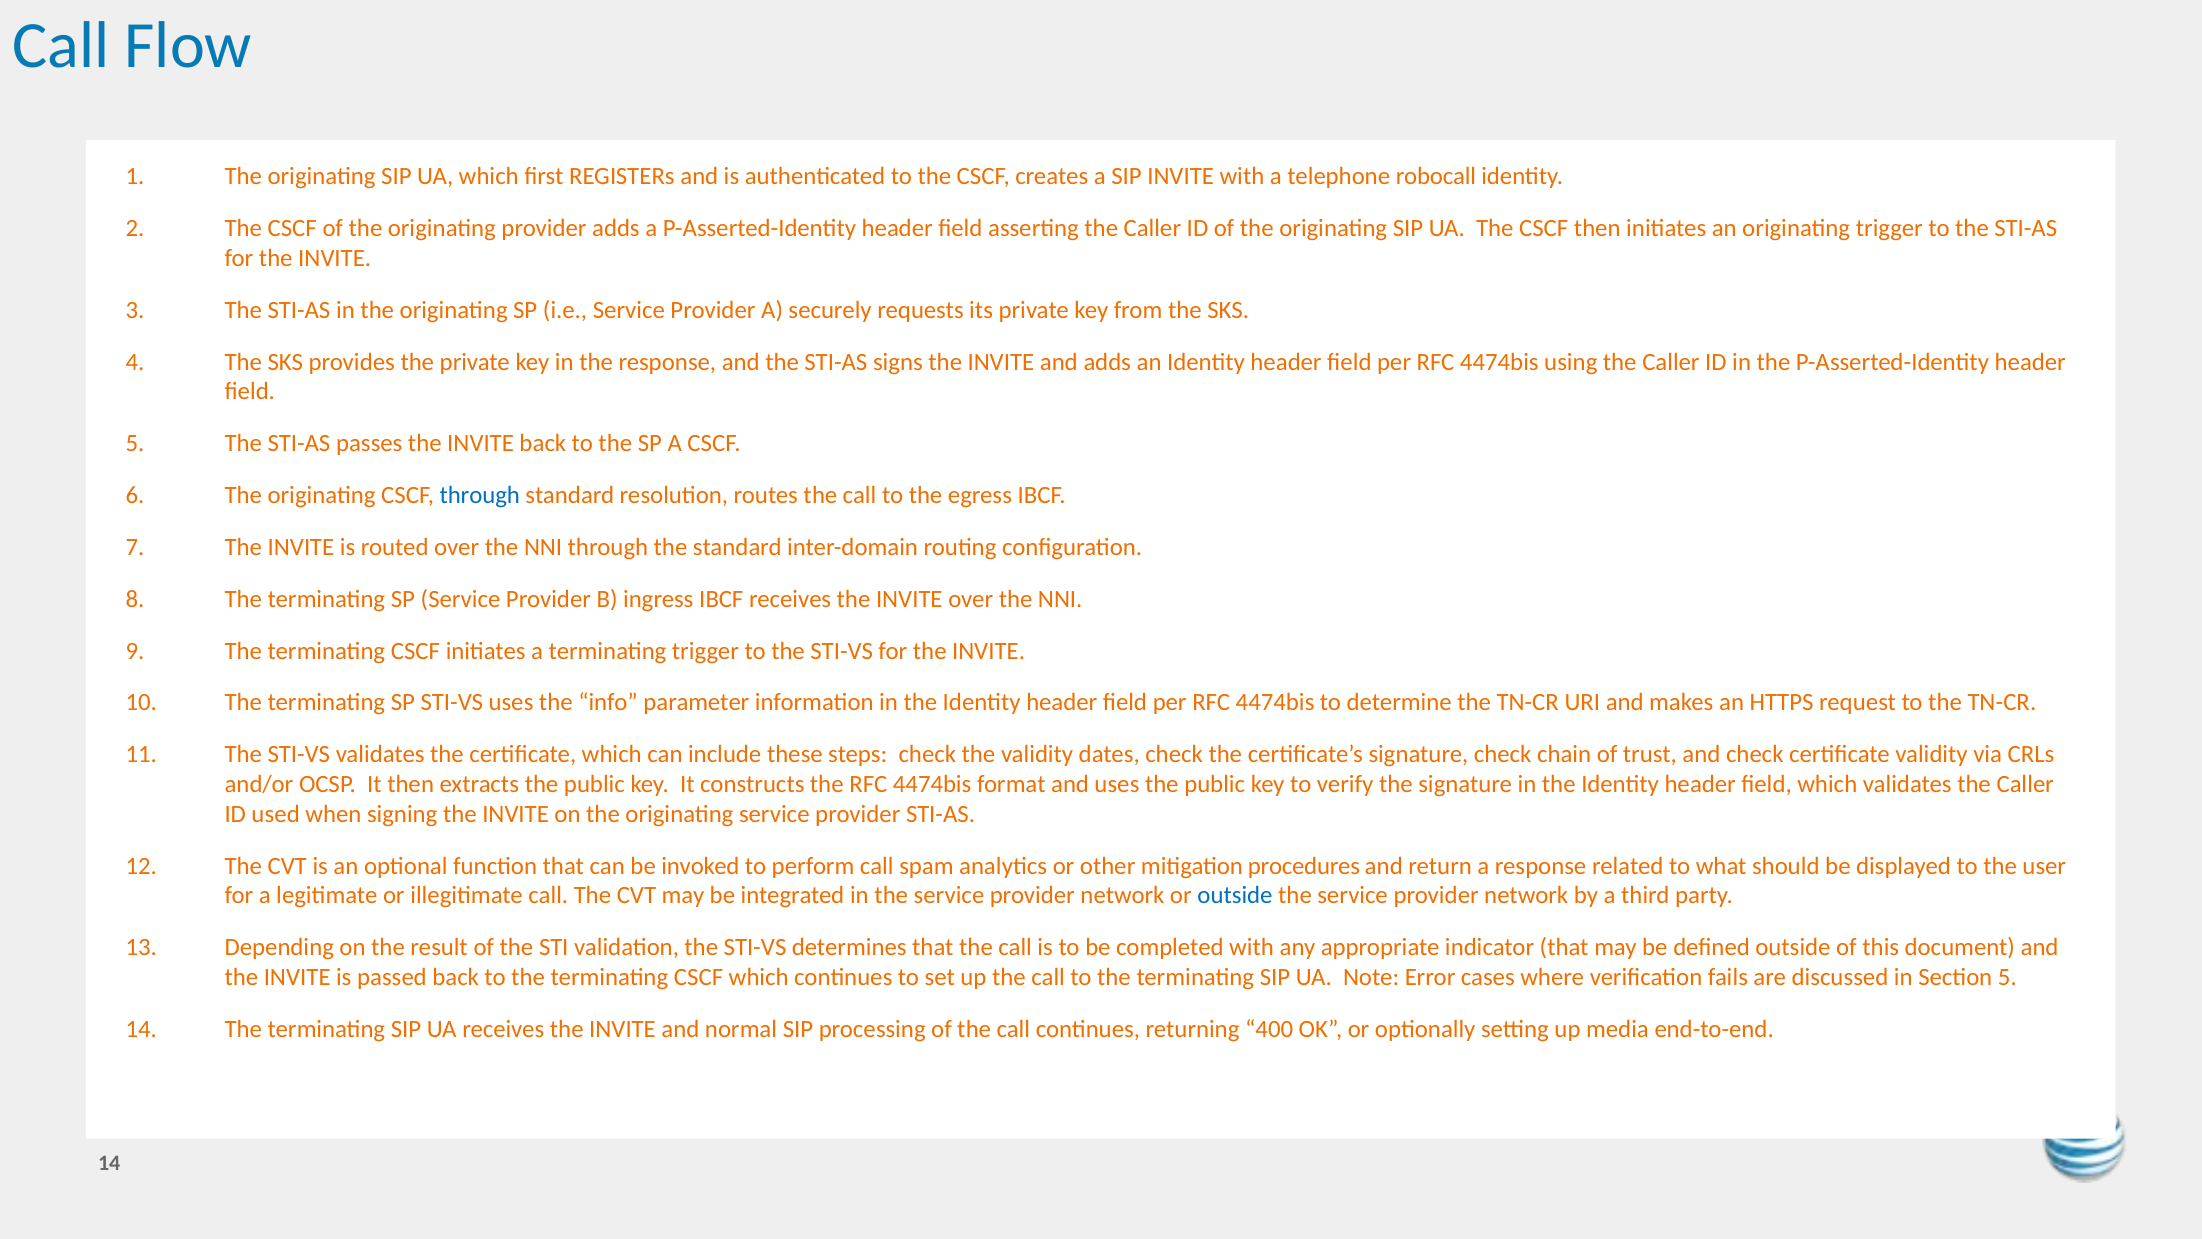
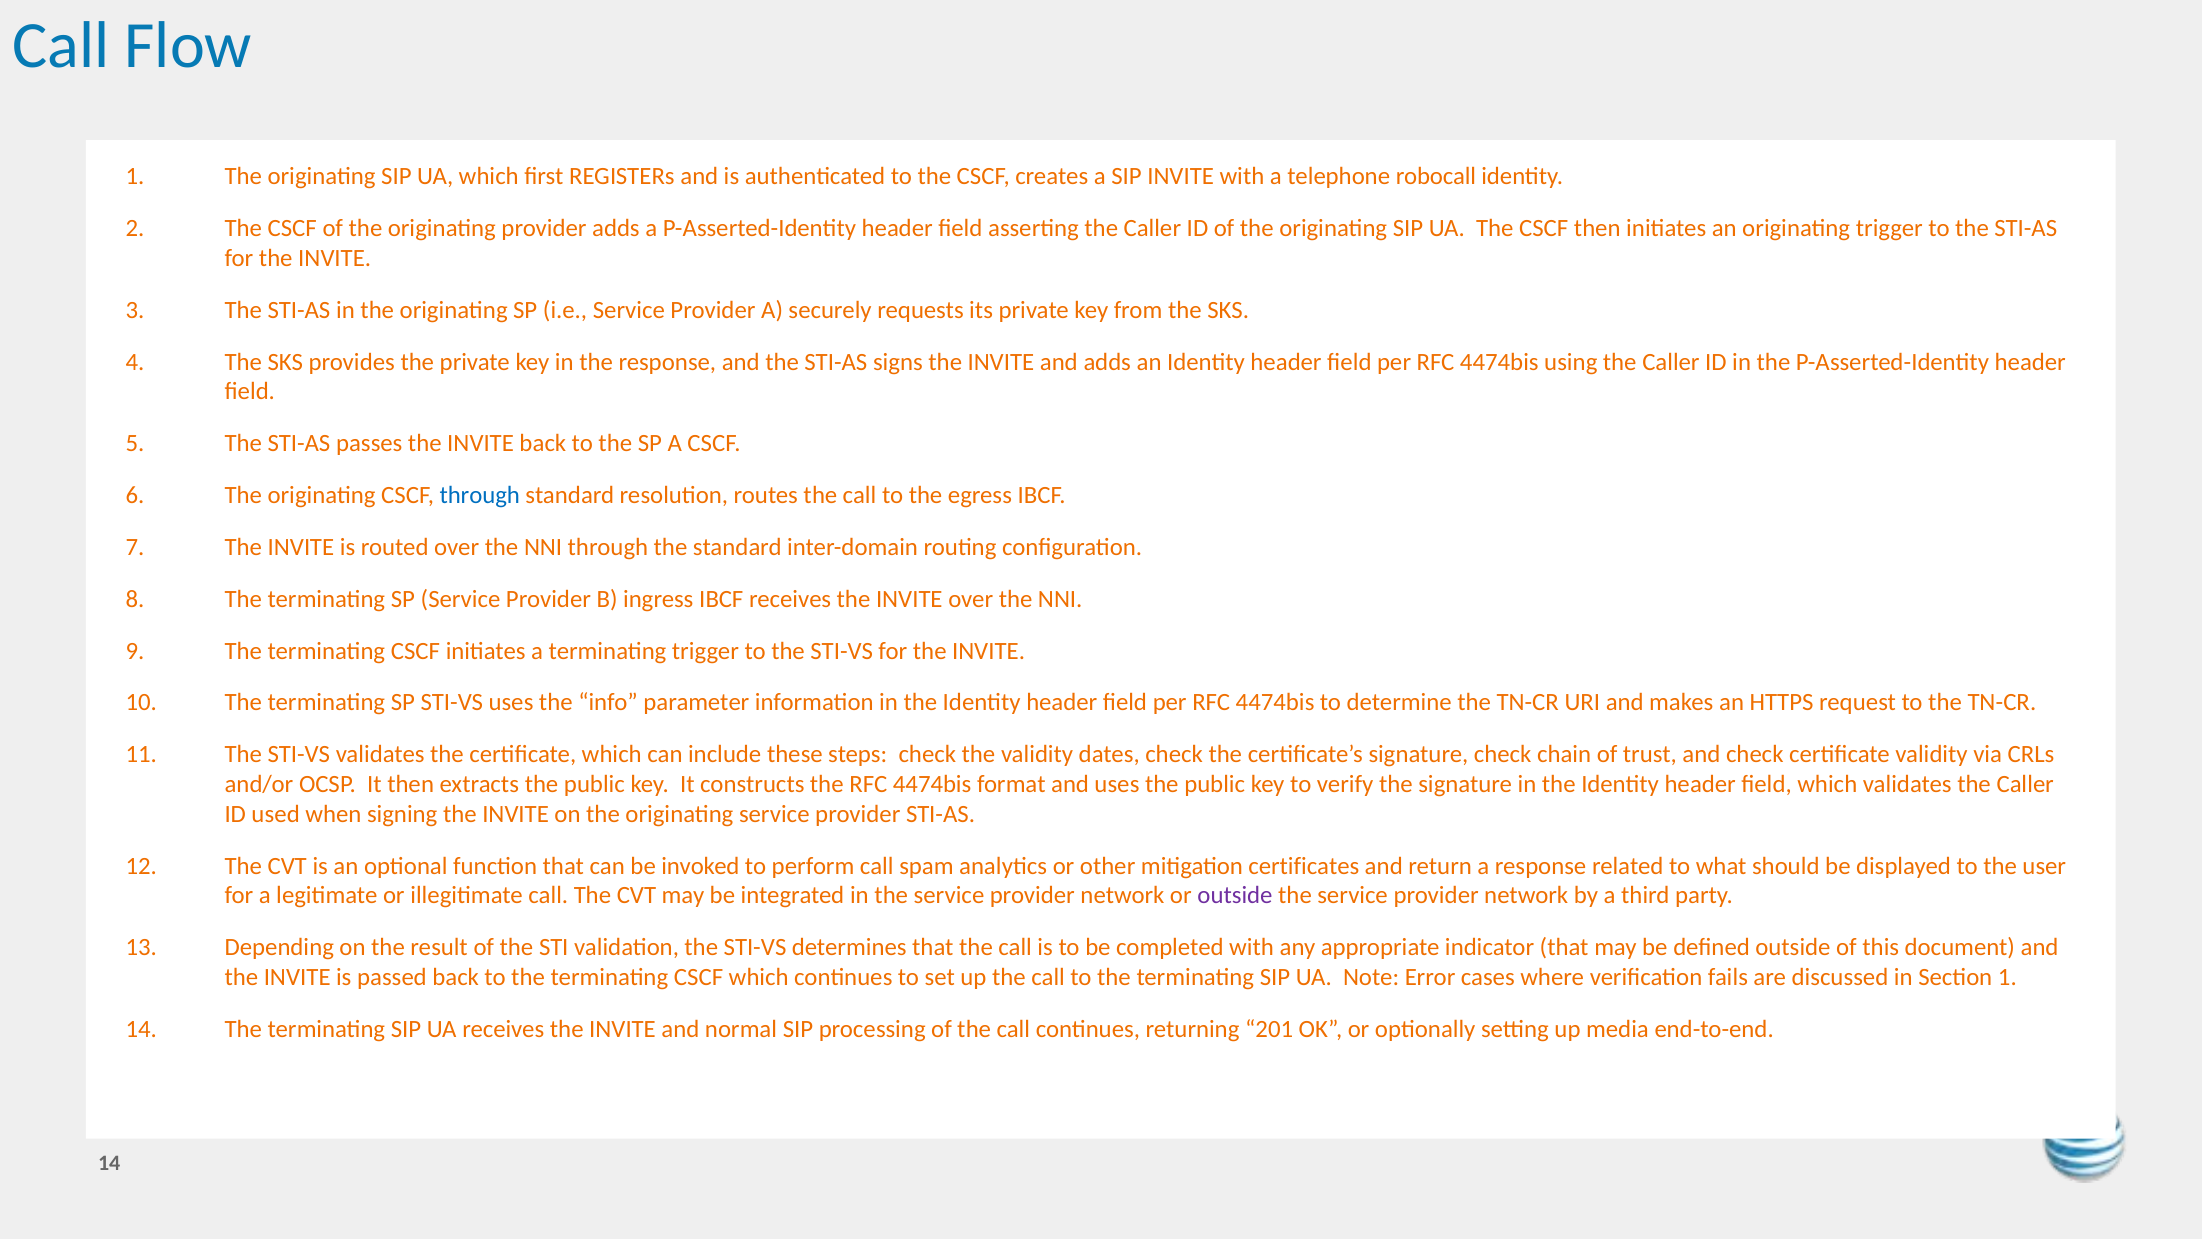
procedures: procedures -> certificates
outside at (1235, 895) colour: blue -> purple
Section 5: 5 -> 1
400: 400 -> 201
